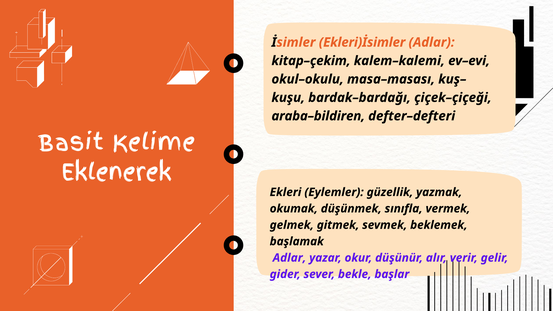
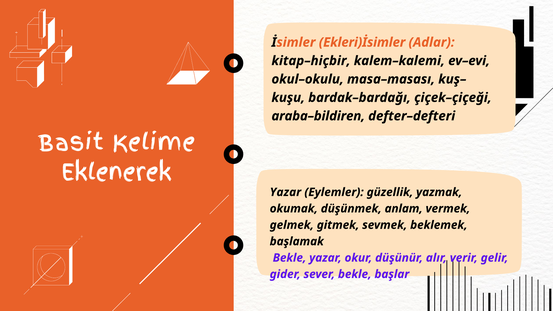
kitap–çekim: kitap–çekim -> kitap–hiçbir
Ekleri at (286, 192): Ekleri -> Yazar
sınıfla: sınıfla -> anlam
Adlar at (289, 258): Adlar -> Bekle
